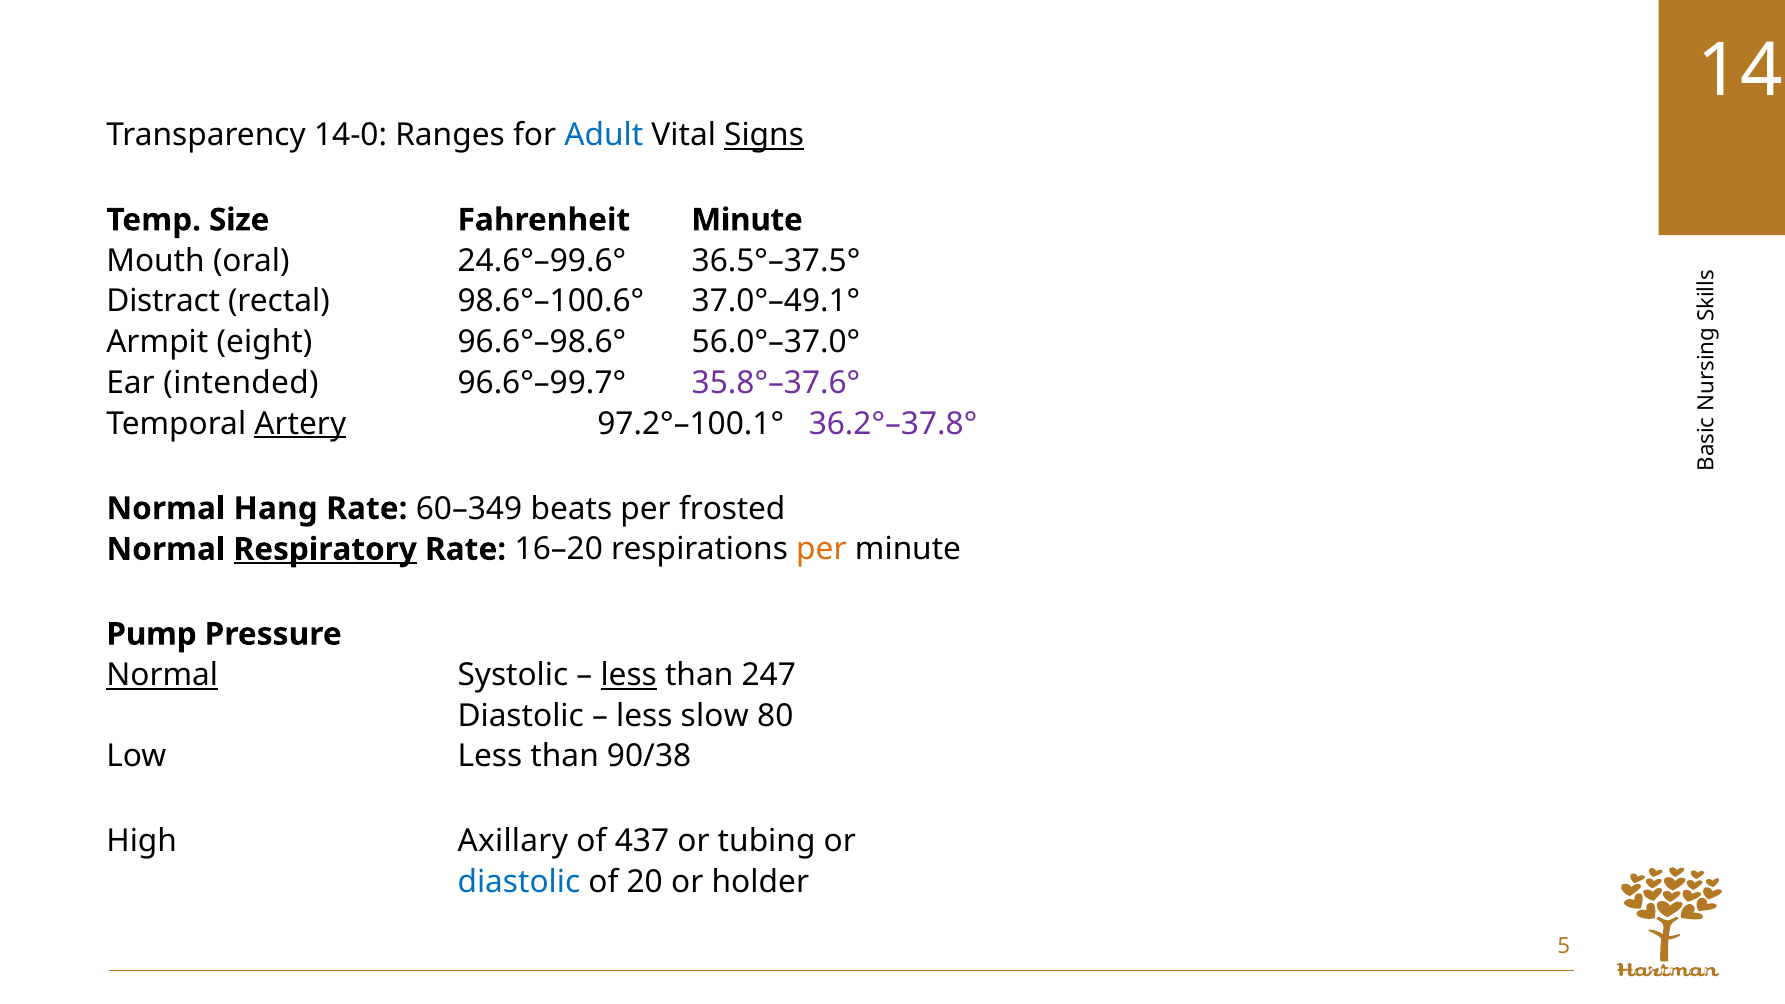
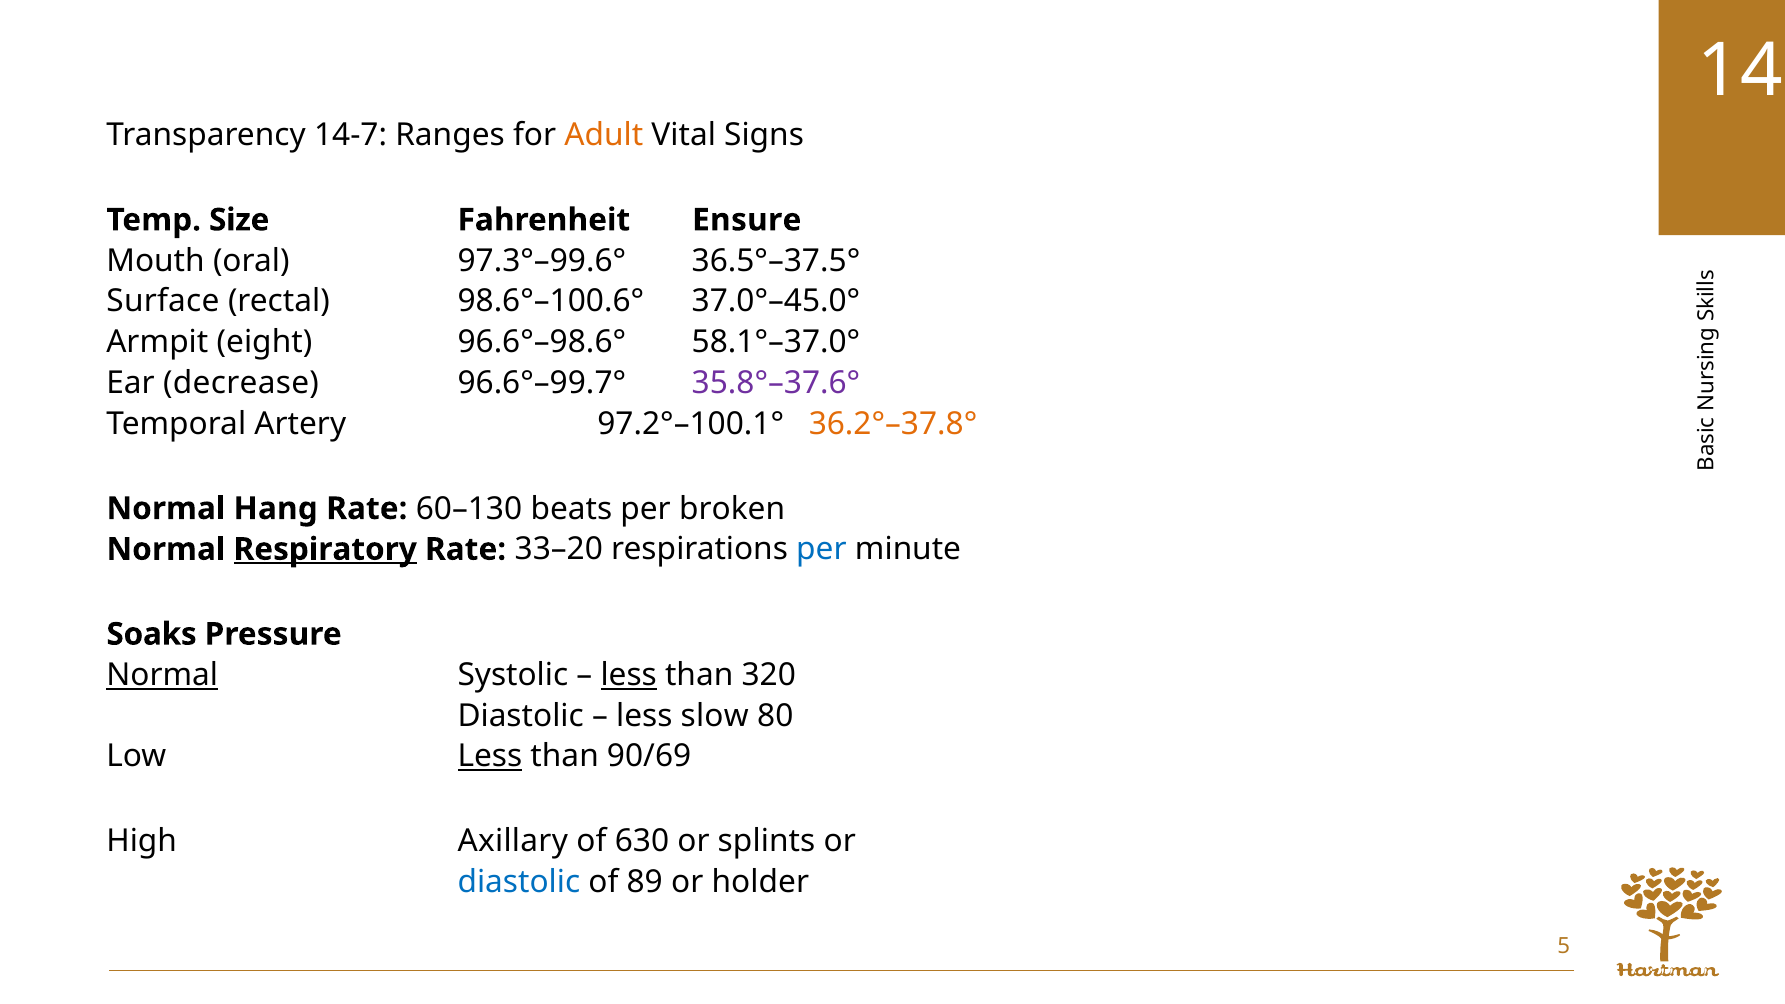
14-0: 14-0 -> 14-7
Adult colour: blue -> orange
Signs underline: present -> none
Fahrenheit Minute: Minute -> Ensure
24.6°–99.6°: 24.6°–99.6° -> 97.3°–99.6°
Distract: Distract -> Surface
37.0°–49.1°: 37.0°–49.1° -> 37.0°–45.0°
56.0°–37.0°: 56.0°–37.0° -> 58.1°–37.0°
intended: intended -> decrease
Artery underline: present -> none
36.2°–37.8° colour: purple -> orange
60–349: 60–349 -> 60–130
frosted: frosted -> broken
16–20: 16–20 -> 33–20
per at (821, 549) colour: orange -> blue
Pump: Pump -> Soaks
247: 247 -> 320
Less at (490, 756) underline: none -> present
90/38: 90/38 -> 90/69
437: 437 -> 630
tubing: tubing -> splints
20: 20 -> 89
